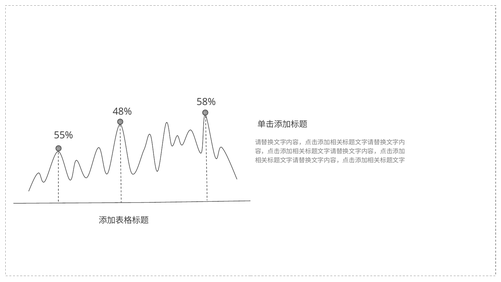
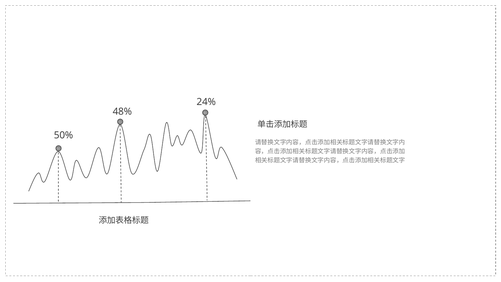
58%: 58% -> 24%
55%: 55% -> 50%
